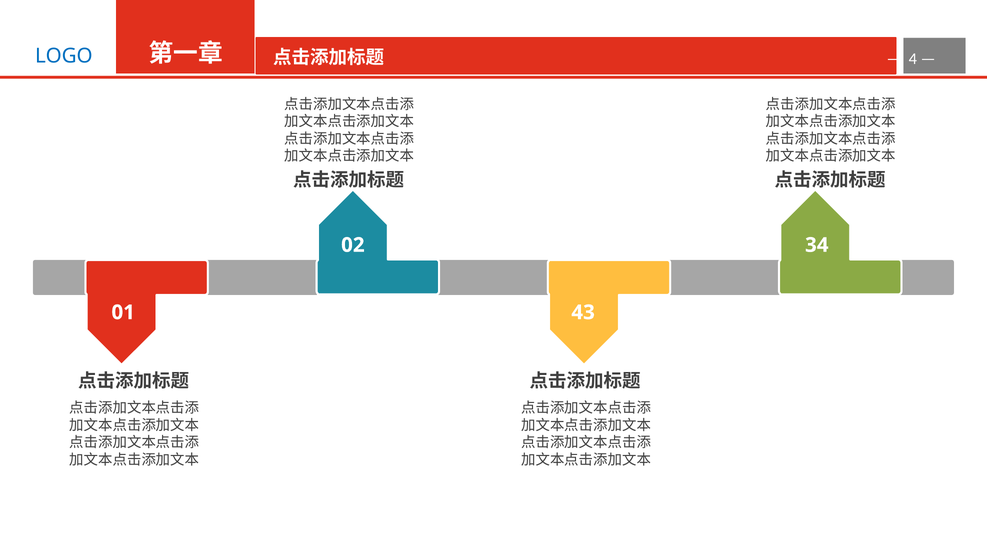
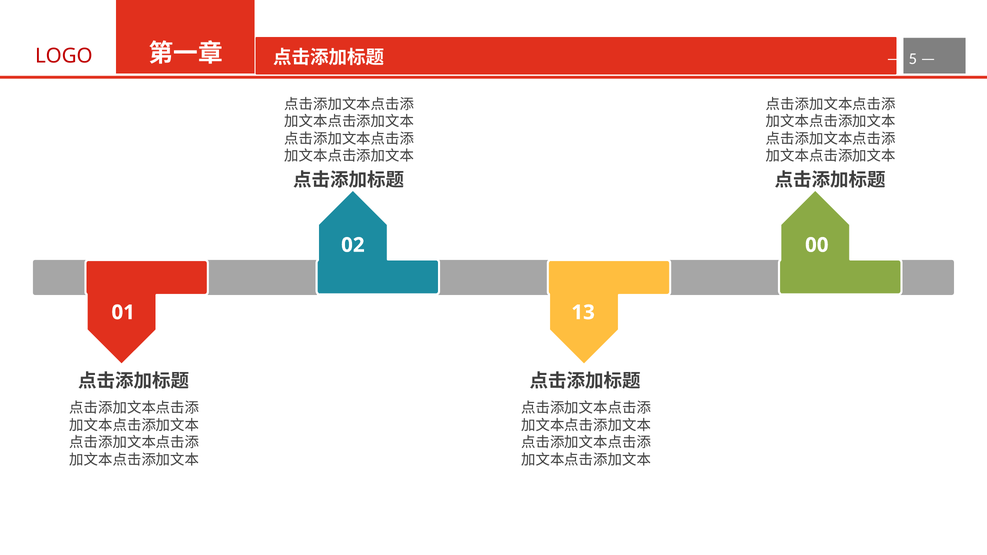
LOGO colour: blue -> red
4: 4 -> 5
34: 34 -> 00
43: 43 -> 13
